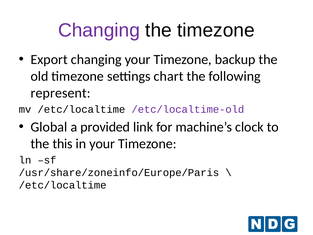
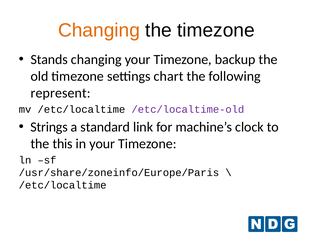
Changing at (99, 30) colour: purple -> orange
Export: Export -> Stands
Global: Global -> Strings
provided: provided -> standard
